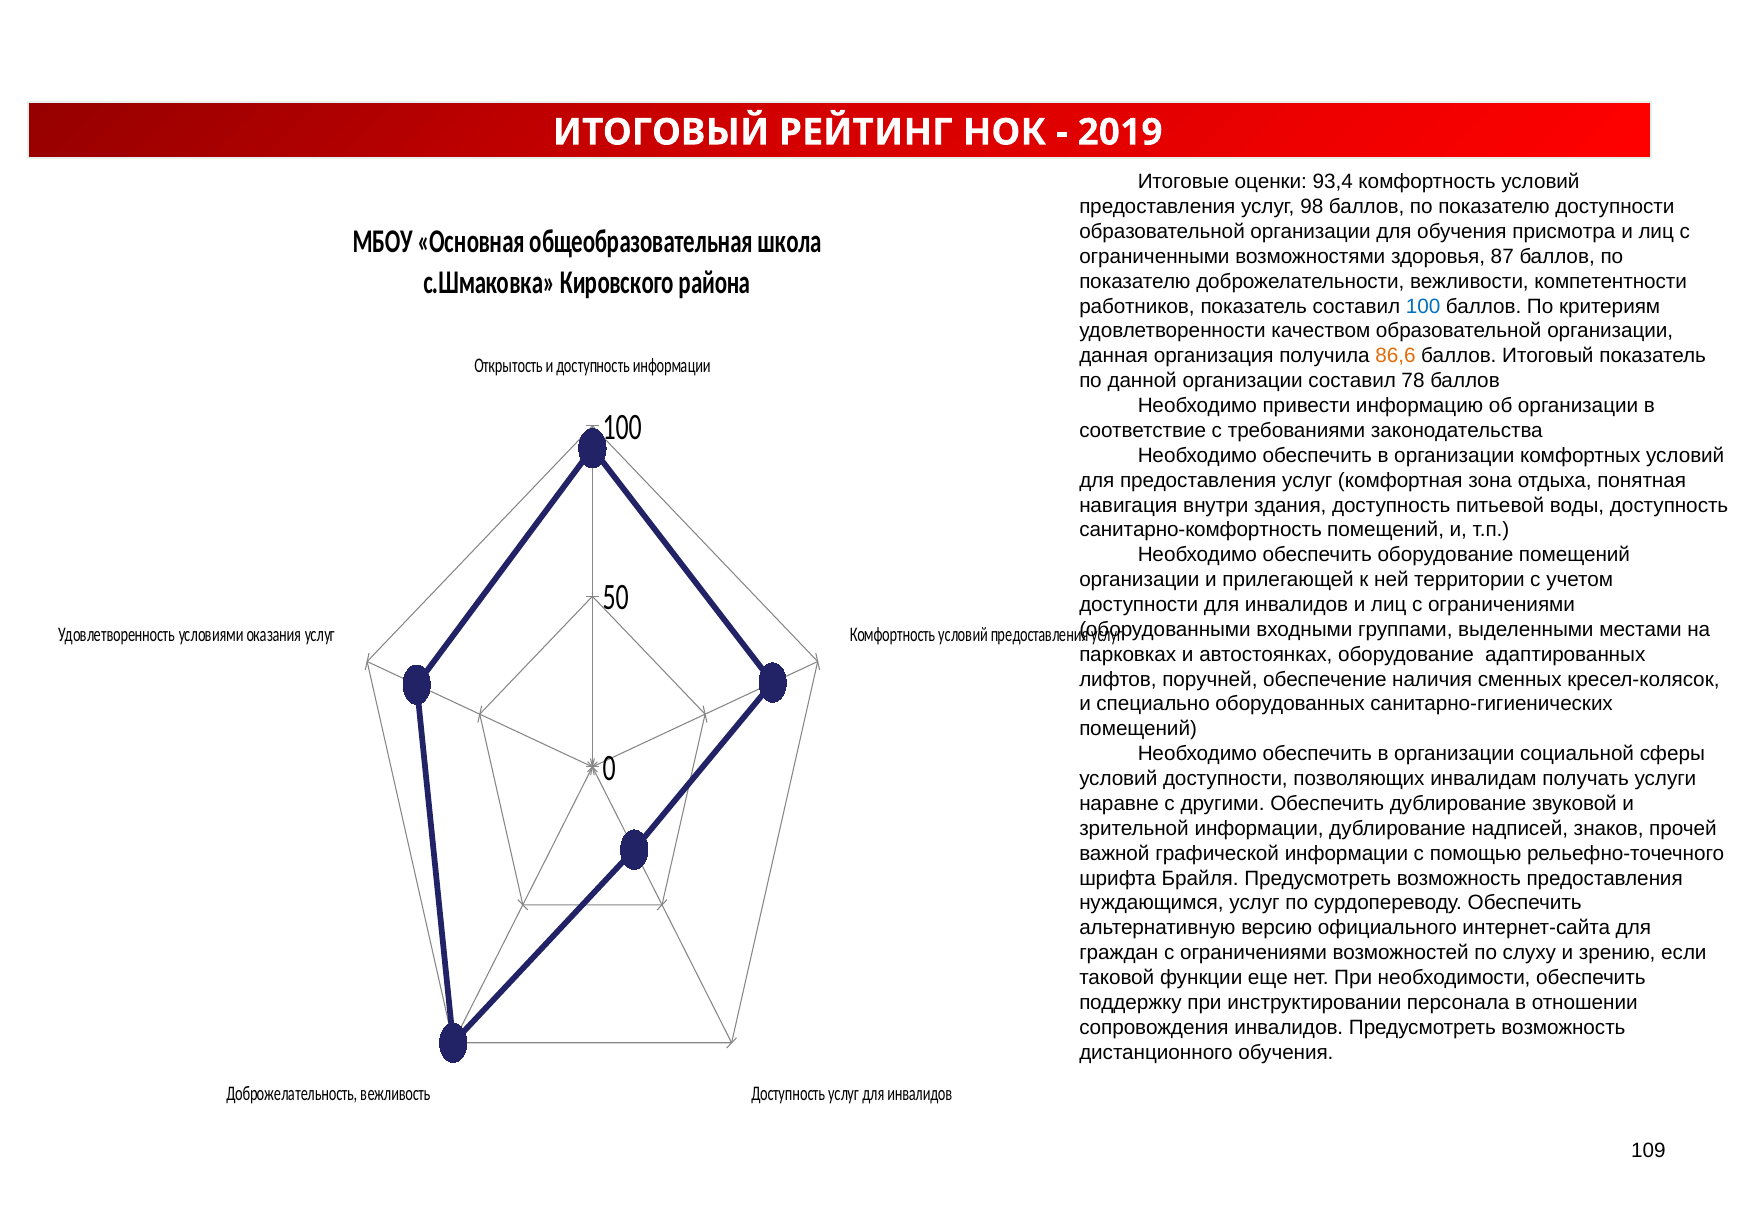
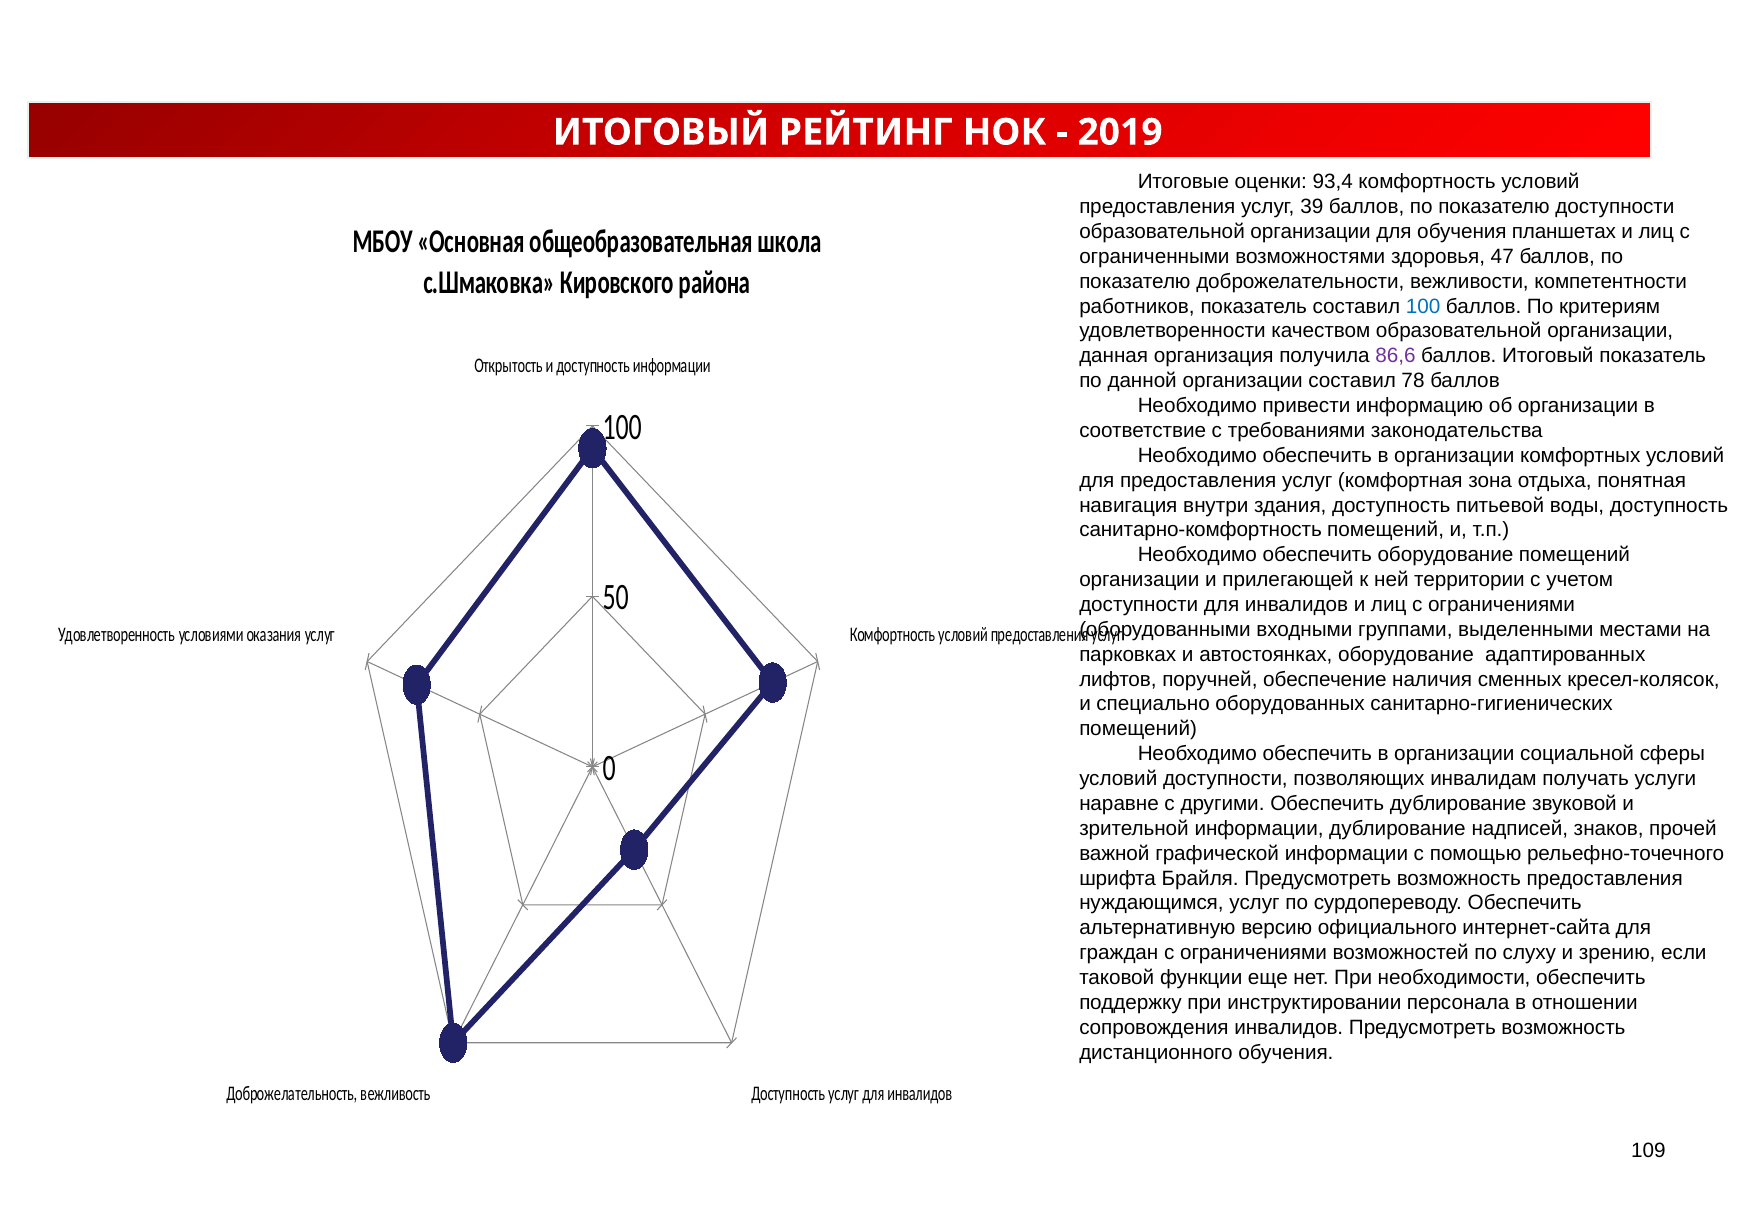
98: 98 -> 39
присмотра: присмотра -> планшетах
87: 87 -> 47
86,6 colour: orange -> purple
